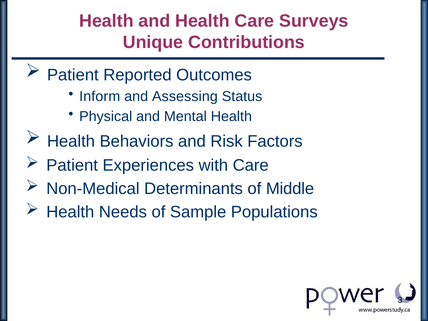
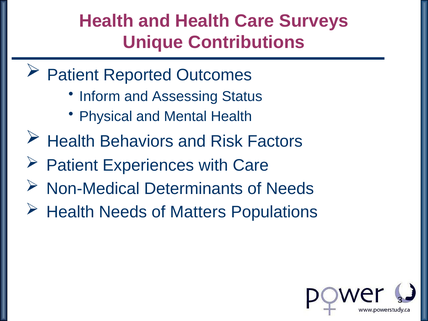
of Middle: Middle -> Needs
Sample: Sample -> Matters
